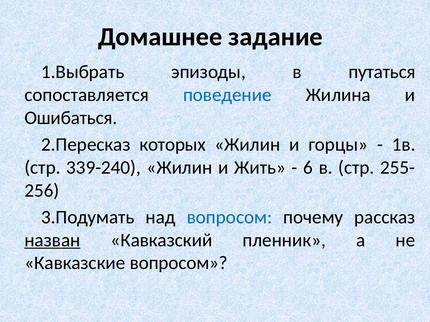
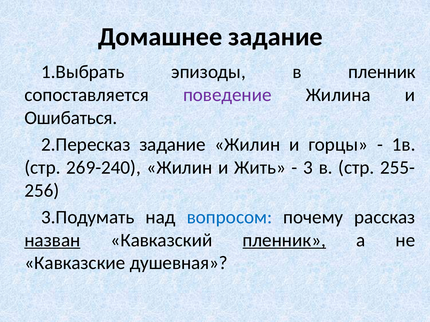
в путаться: путаться -> пленник
поведение colour: blue -> purple
которых at (173, 145): которых -> задание
339-240: 339-240 -> 269-240
6: 6 -> 3
пленник at (284, 240) underline: none -> present
Кавказские вопросом: вопросом -> душевная
